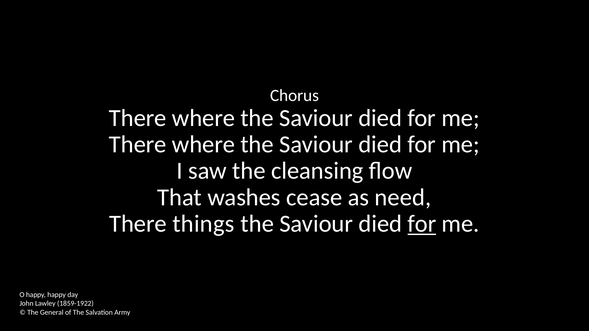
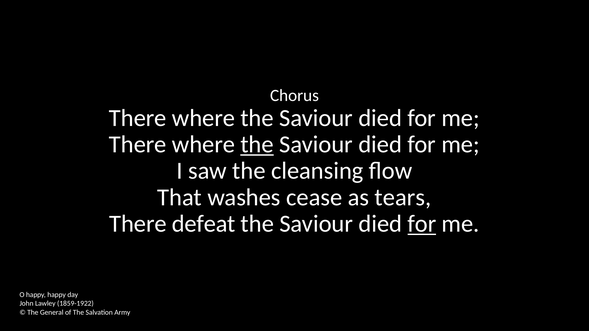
the at (257, 145) underline: none -> present
need: need -> tears
things: things -> defeat
